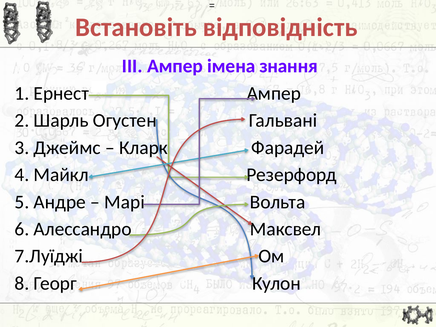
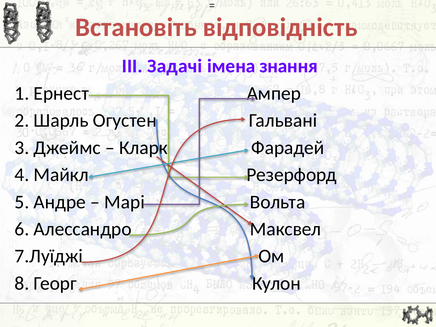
ІІІ Ампер: Ампер -> Задачі
